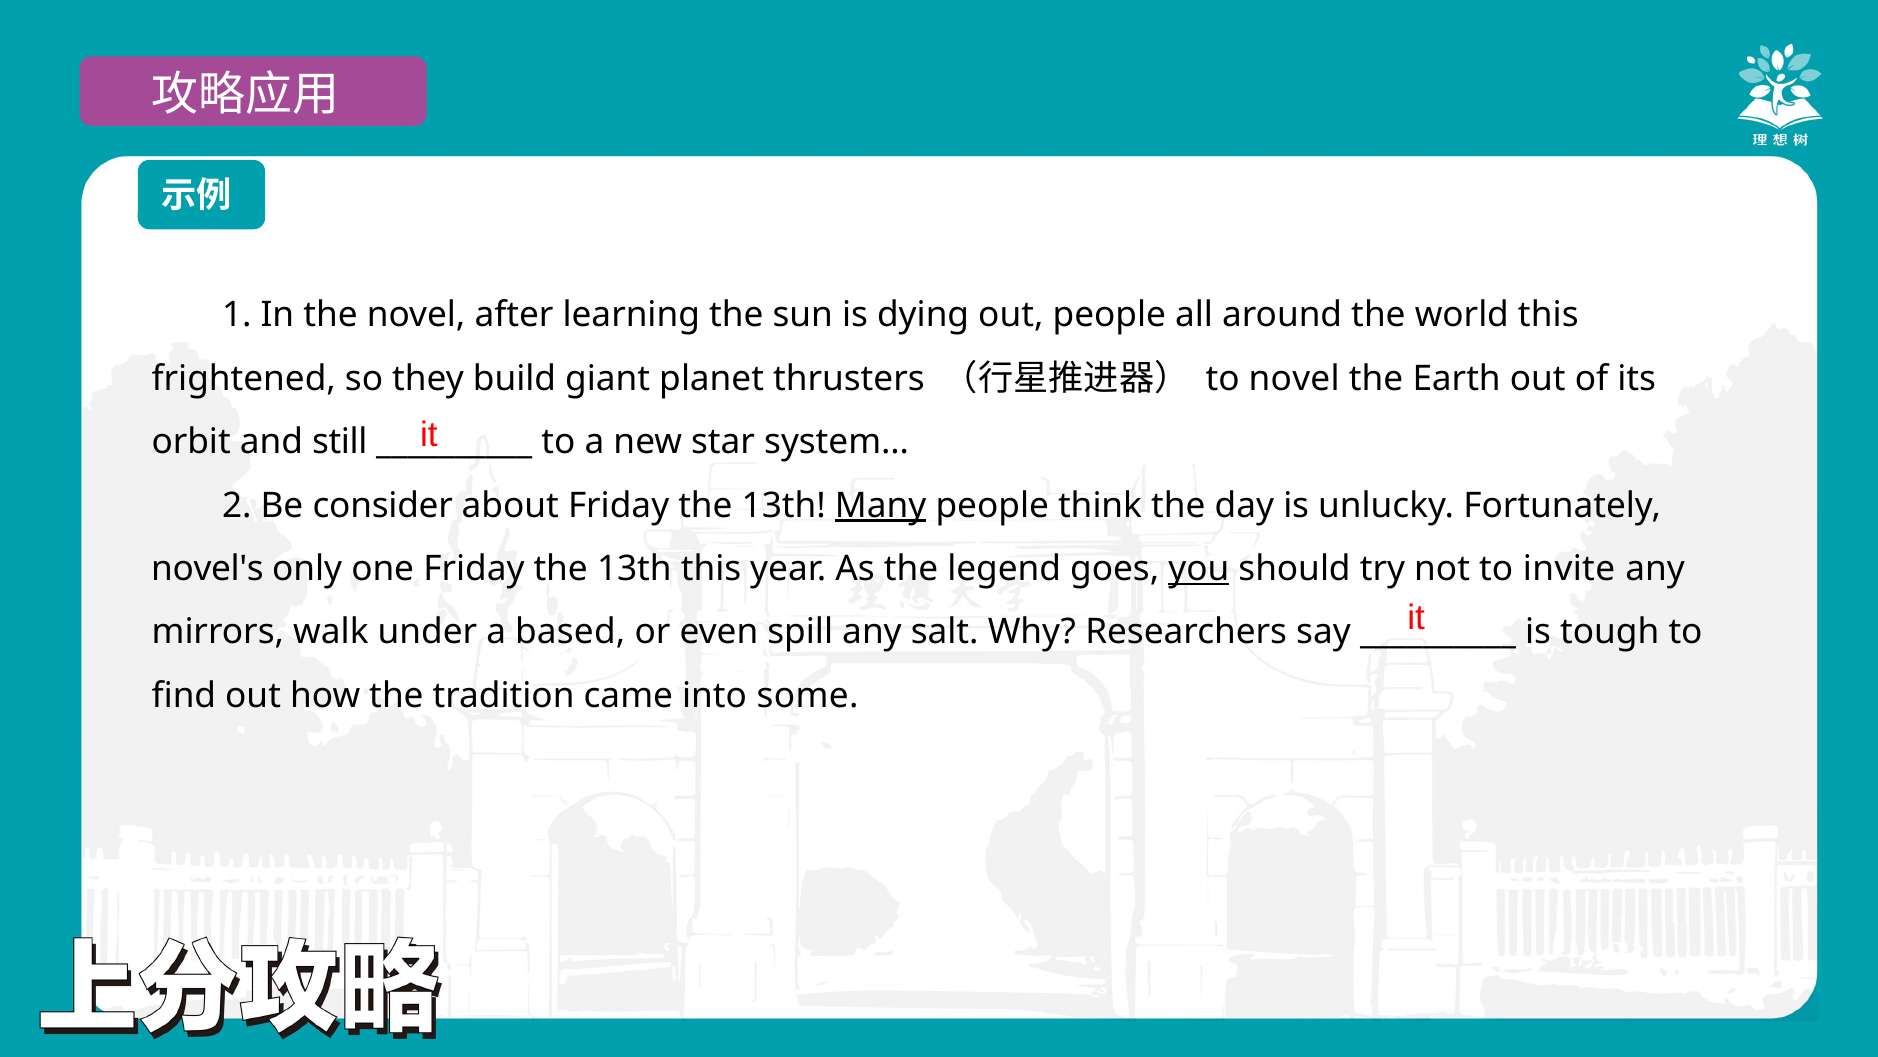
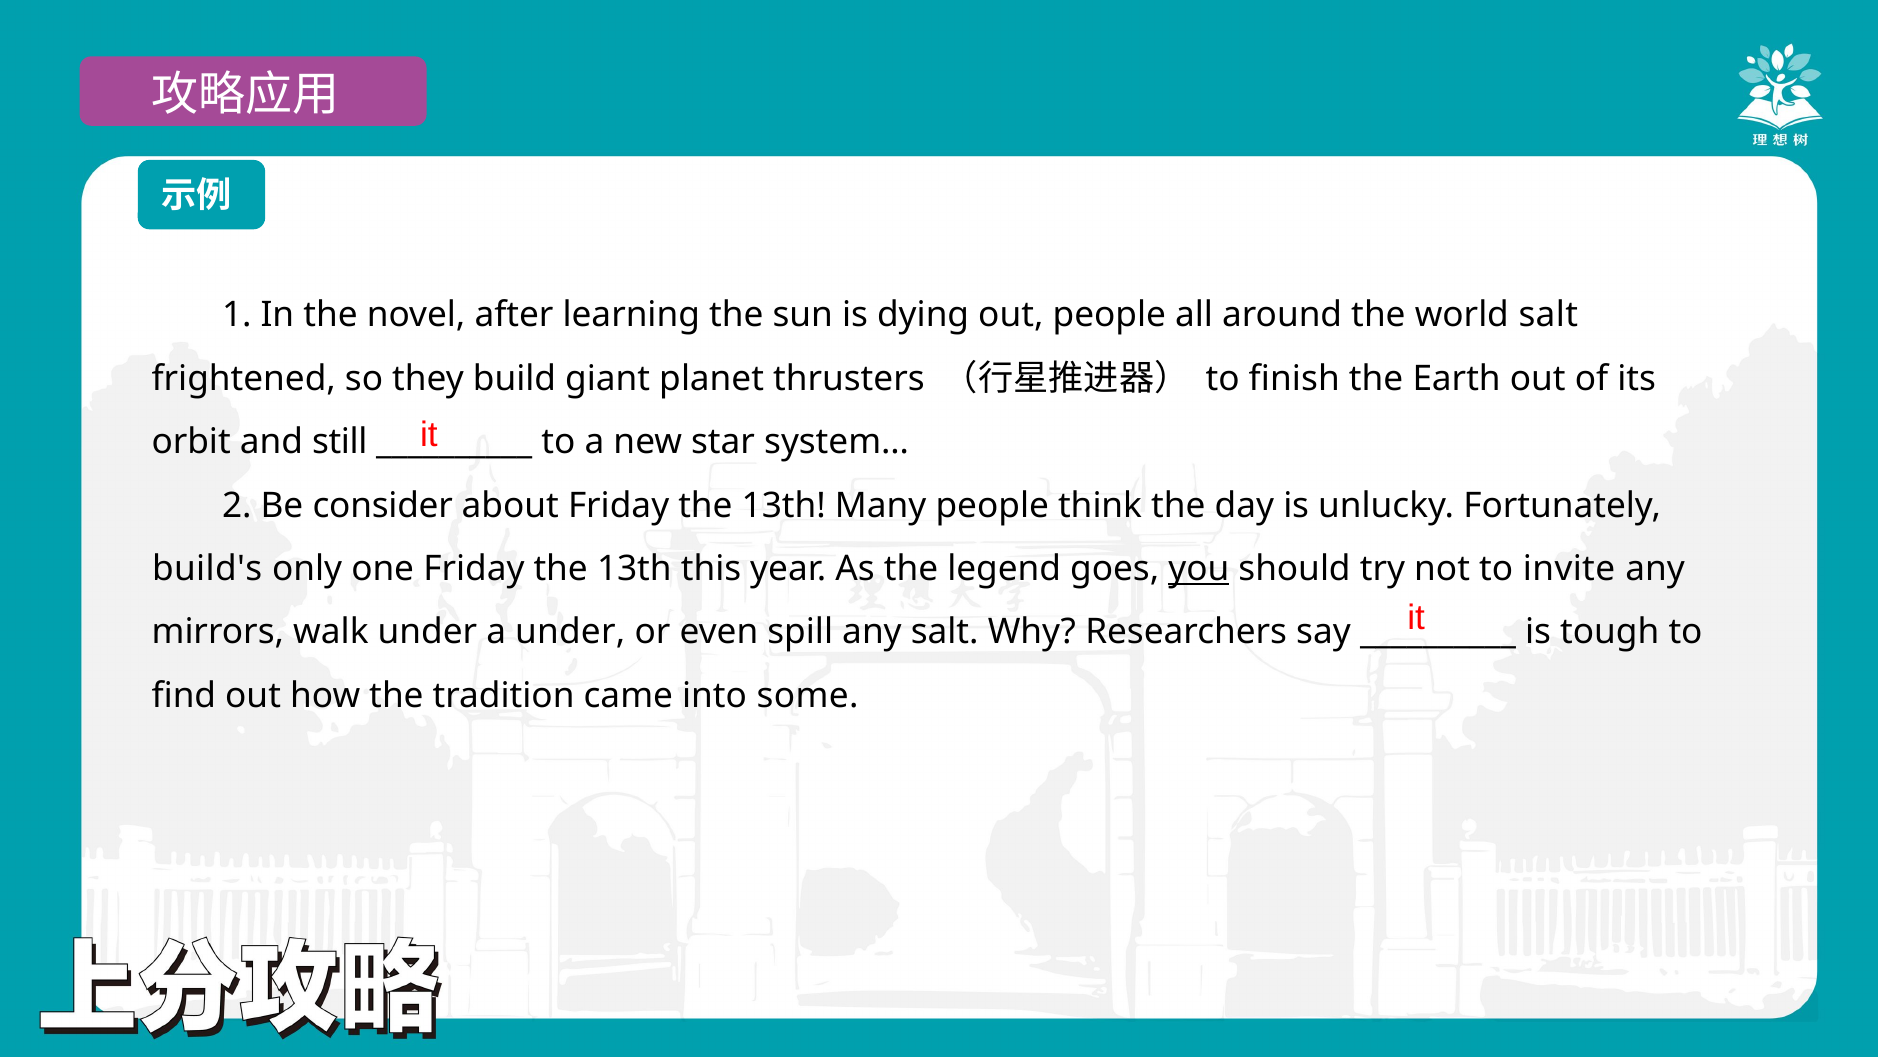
world this: this -> salt
to novel: novel -> finish
Many underline: present -> none
novel's: novel's -> build's
a based: based -> under
